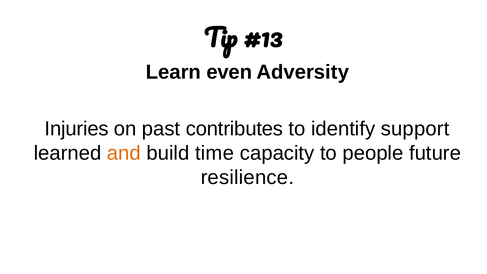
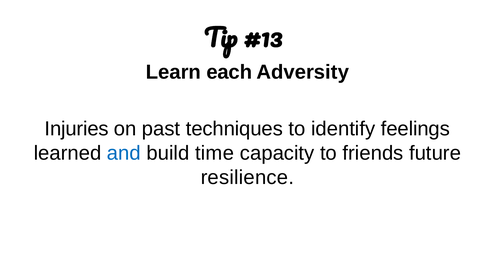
even: even -> each
contributes: contributes -> techniques
support: support -> feelings
and colour: orange -> blue
people: people -> friends
